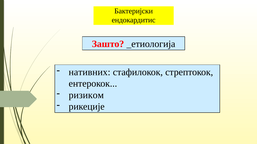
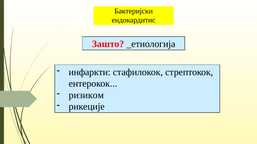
нативних: нативних -> инфаркти
